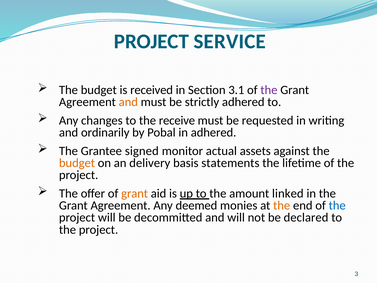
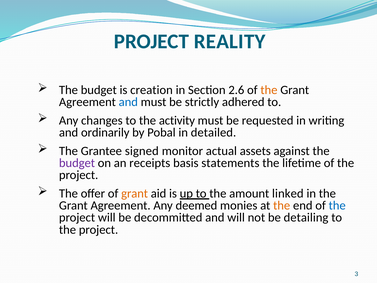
SERVICE: SERVICE -> REALITY
received: received -> creation
3.1: 3.1 -> 2.6
the at (269, 90) colour: purple -> orange
and at (128, 102) colour: orange -> blue
receive: receive -> activity
in adhered: adhered -> detailed
budget at (77, 163) colour: orange -> purple
delivery: delivery -> receipts
declared: declared -> detailing
